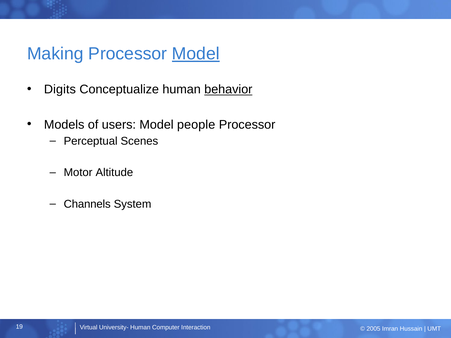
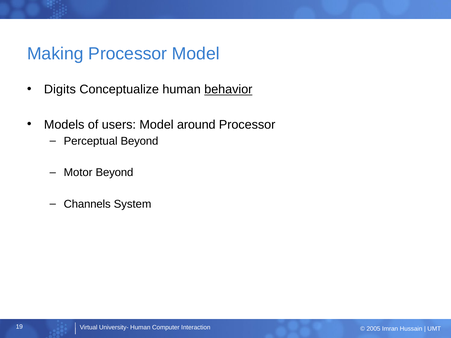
Model at (196, 54) underline: present -> none
people: people -> around
Perceptual Scenes: Scenes -> Beyond
Motor Altitude: Altitude -> Beyond
